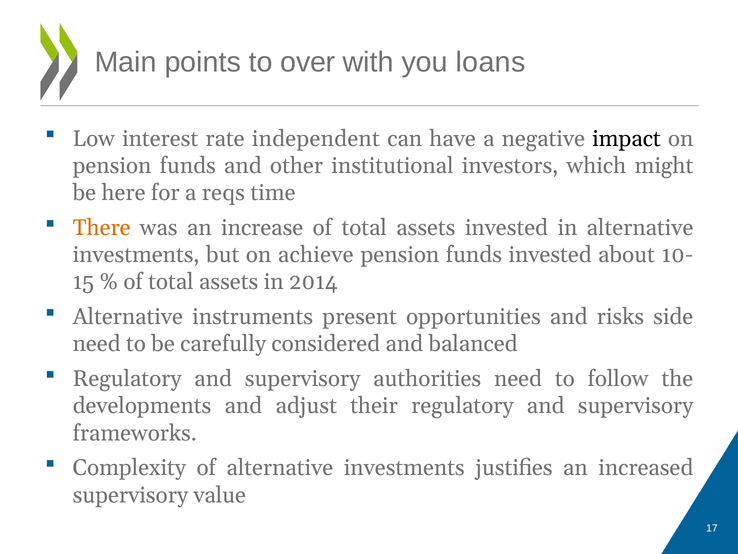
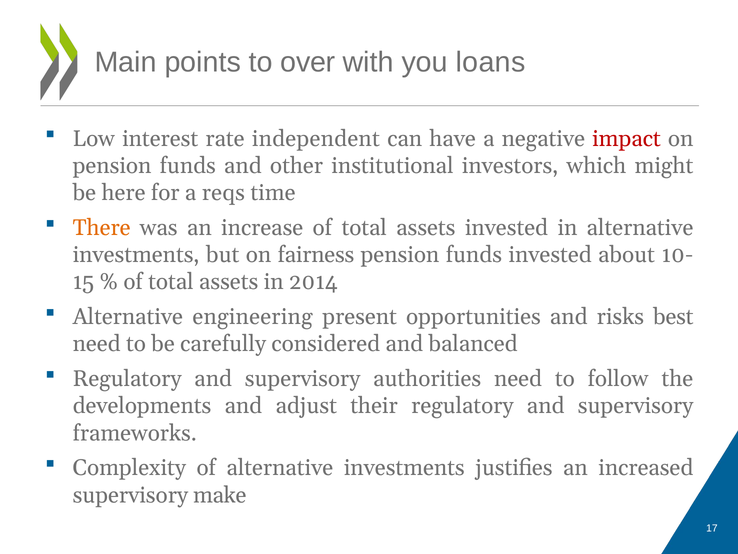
impact colour: black -> red
achieve: achieve -> fairness
instruments: instruments -> engineering
side: side -> best
value: value -> make
